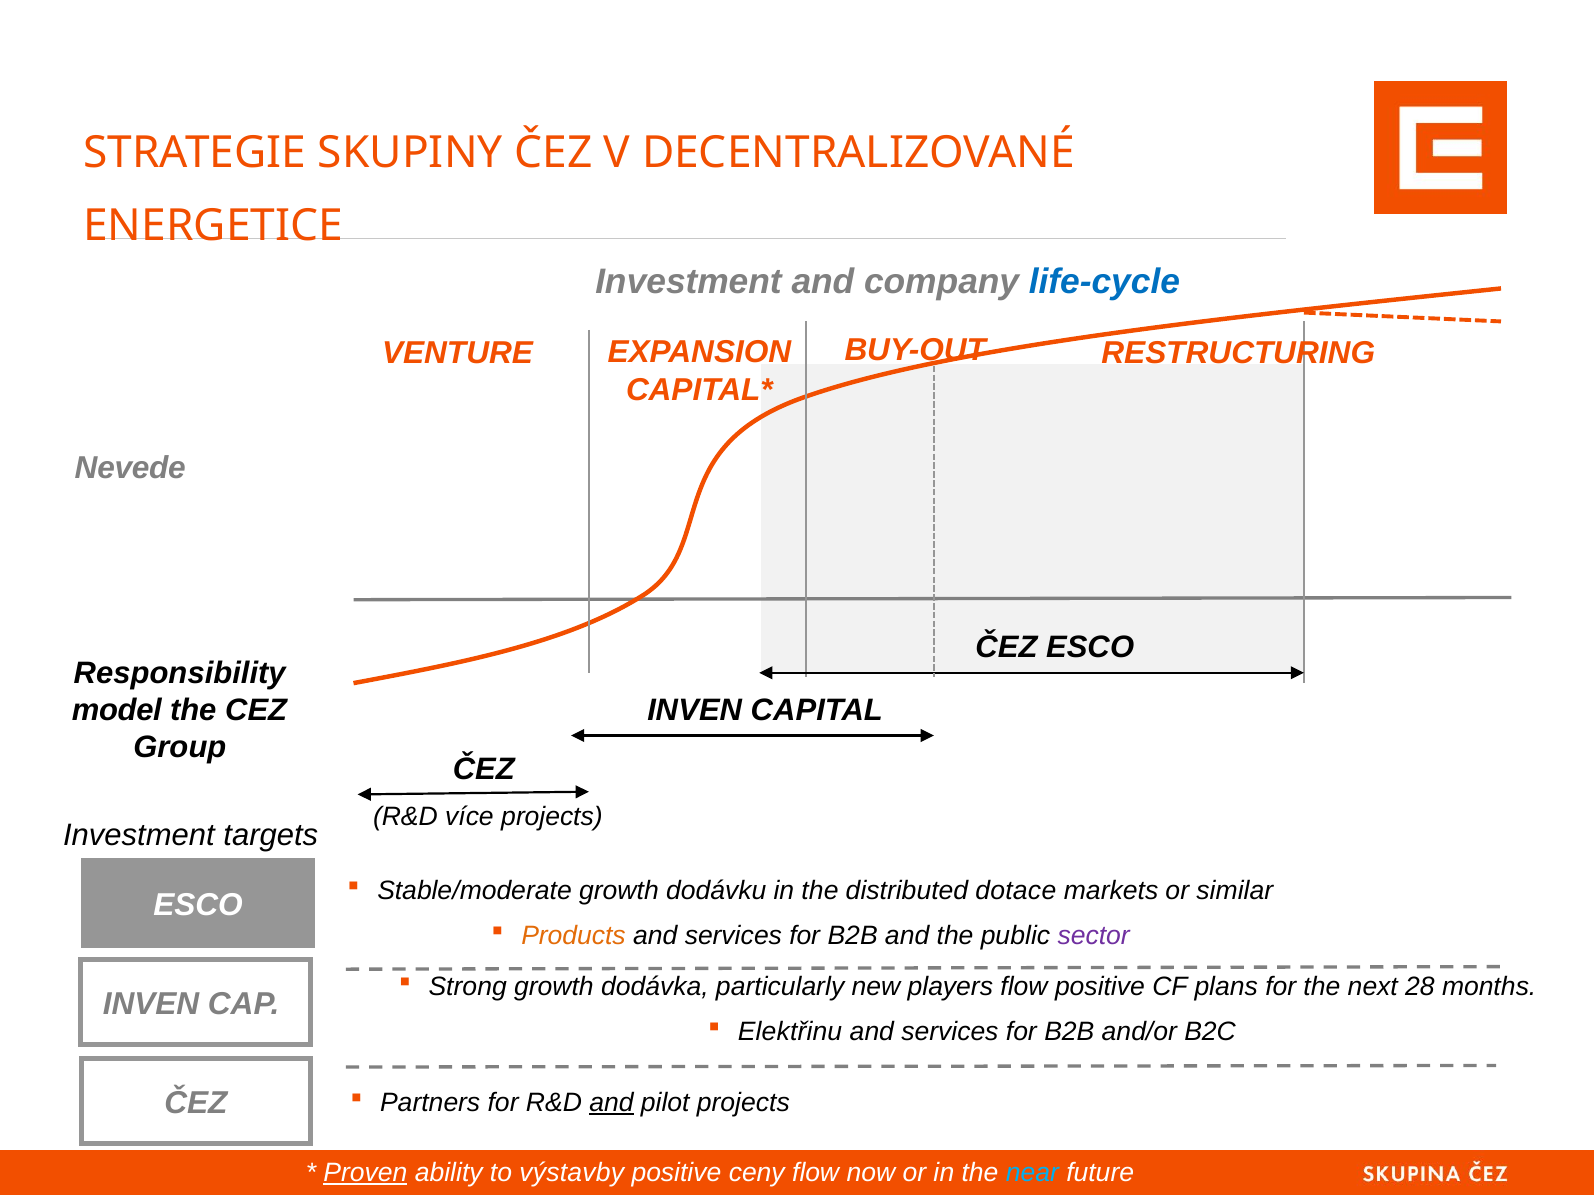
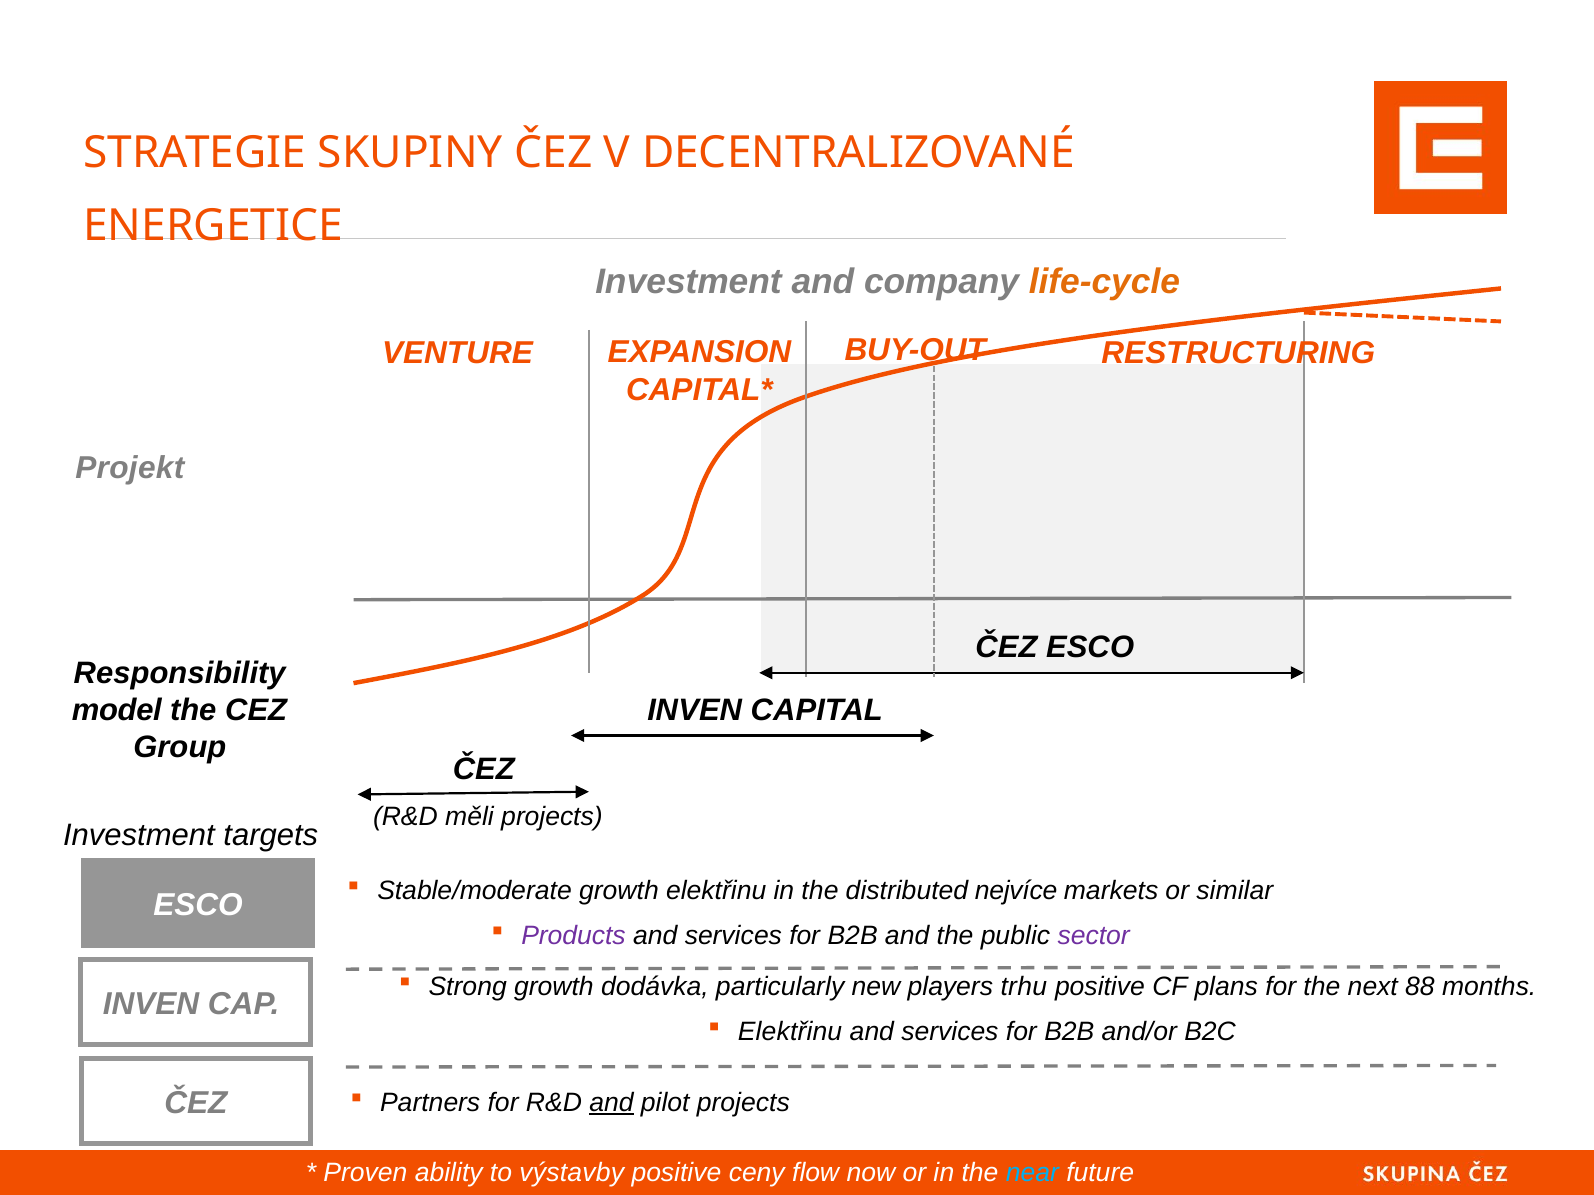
life-cycle colour: blue -> orange
Nevede: Nevede -> Projekt
více: více -> měli
growth dodávku: dodávku -> elektřinu
dotace: dotace -> nejvíce
Products colour: orange -> purple
players flow: flow -> trhu
28: 28 -> 88
Proven underline: present -> none
